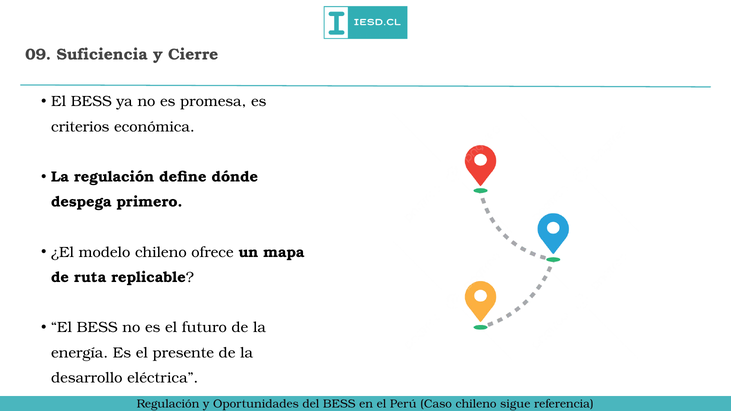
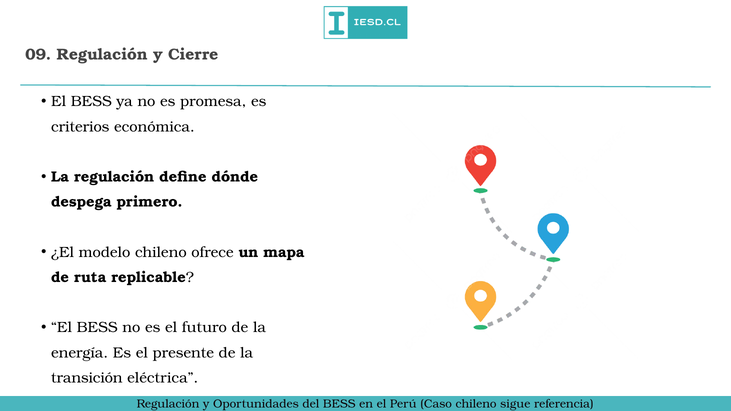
09 Suficiencia: Suficiencia -> Regulación
desarrollo: desarrollo -> transición
